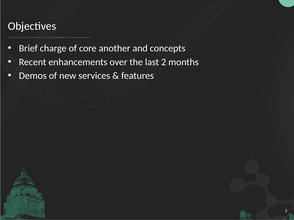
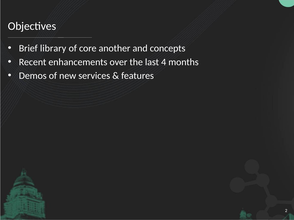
charge: charge -> library
last 2: 2 -> 4
